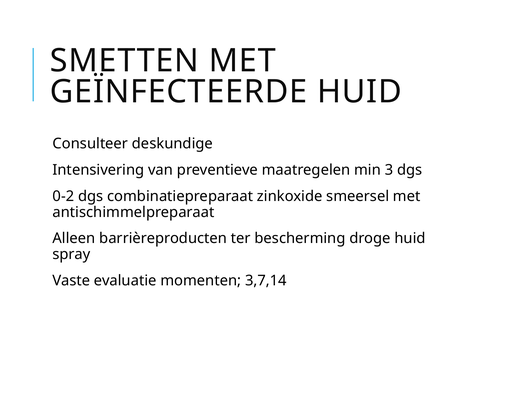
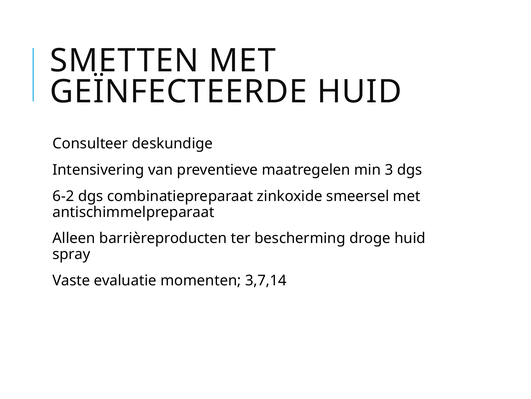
0-2: 0-2 -> 6-2
